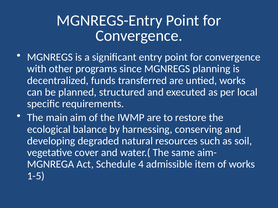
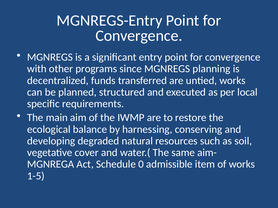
4: 4 -> 0
